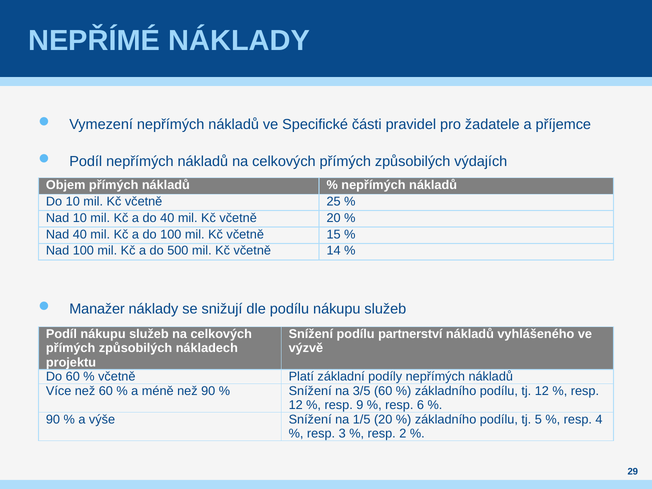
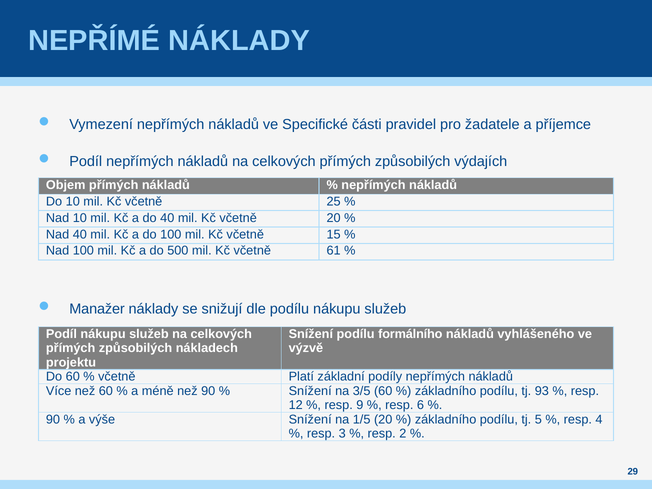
14: 14 -> 61
partnerství: partnerství -> formálního
tj 12: 12 -> 93
